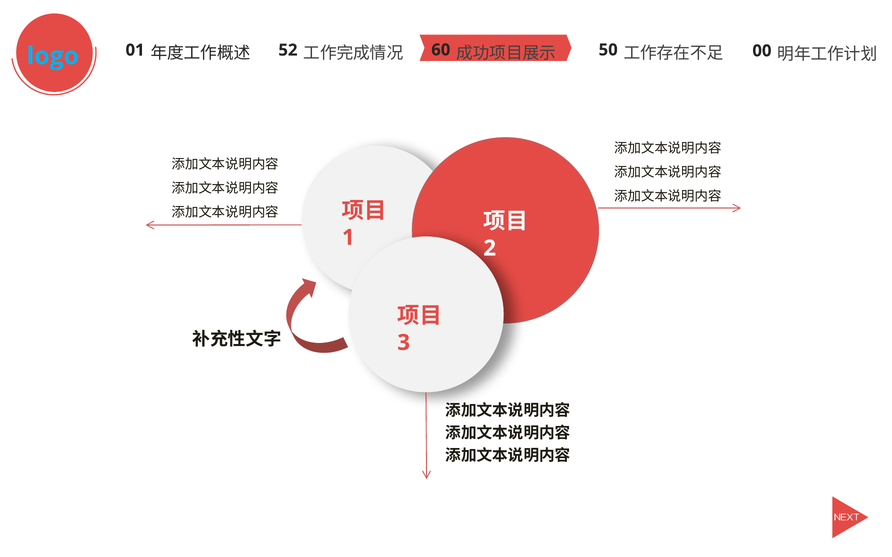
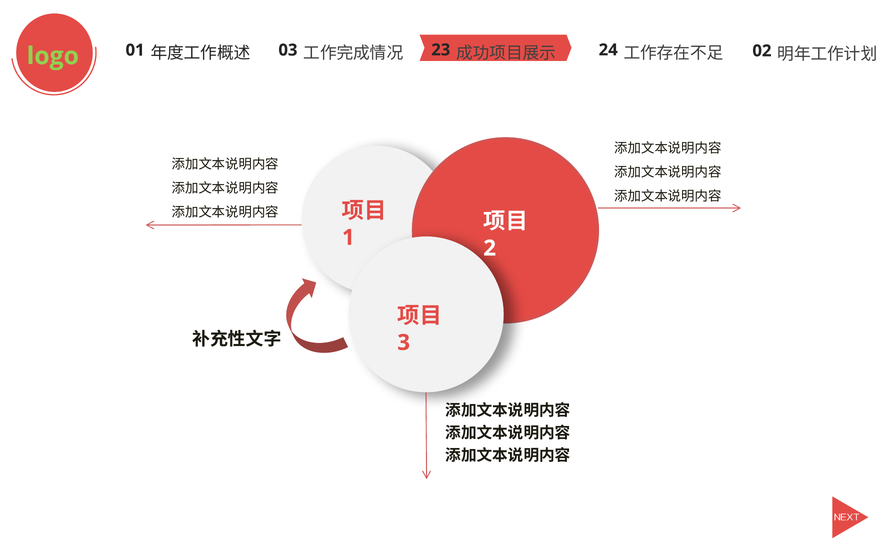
logo colour: light blue -> light green
52: 52 -> 03
60: 60 -> 23
50: 50 -> 24
00: 00 -> 02
